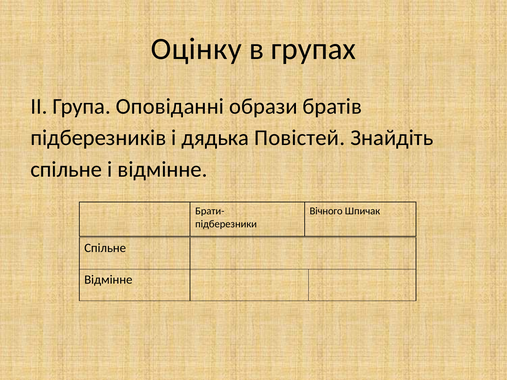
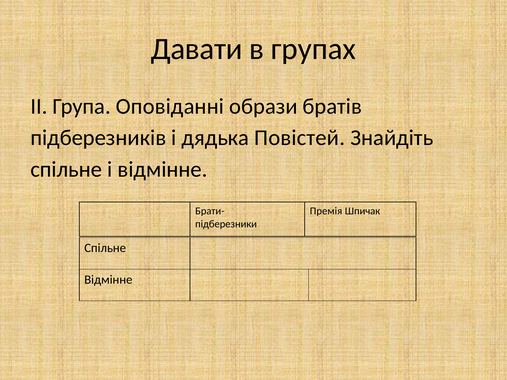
Оцінку: Оцінку -> Давати
Вічного: Вічного -> Премія
